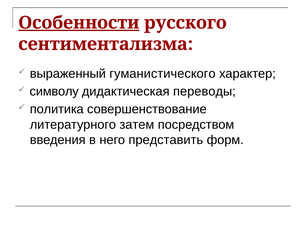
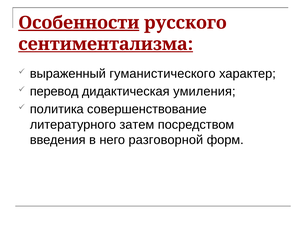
сентиментализма underline: none -> present
символу: символу -> перевод
переводы: переводы -> умиления
представить: представить -> разговорной
